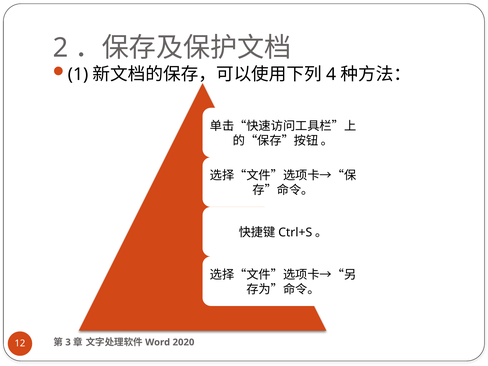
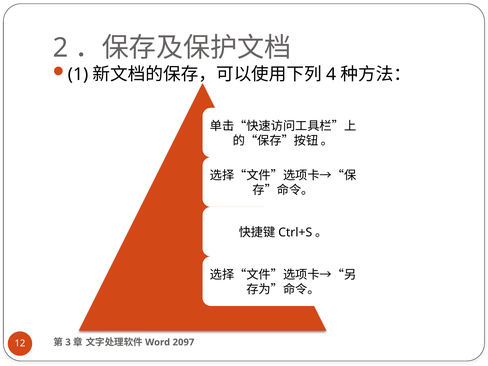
2020: 2020 -> 2097
